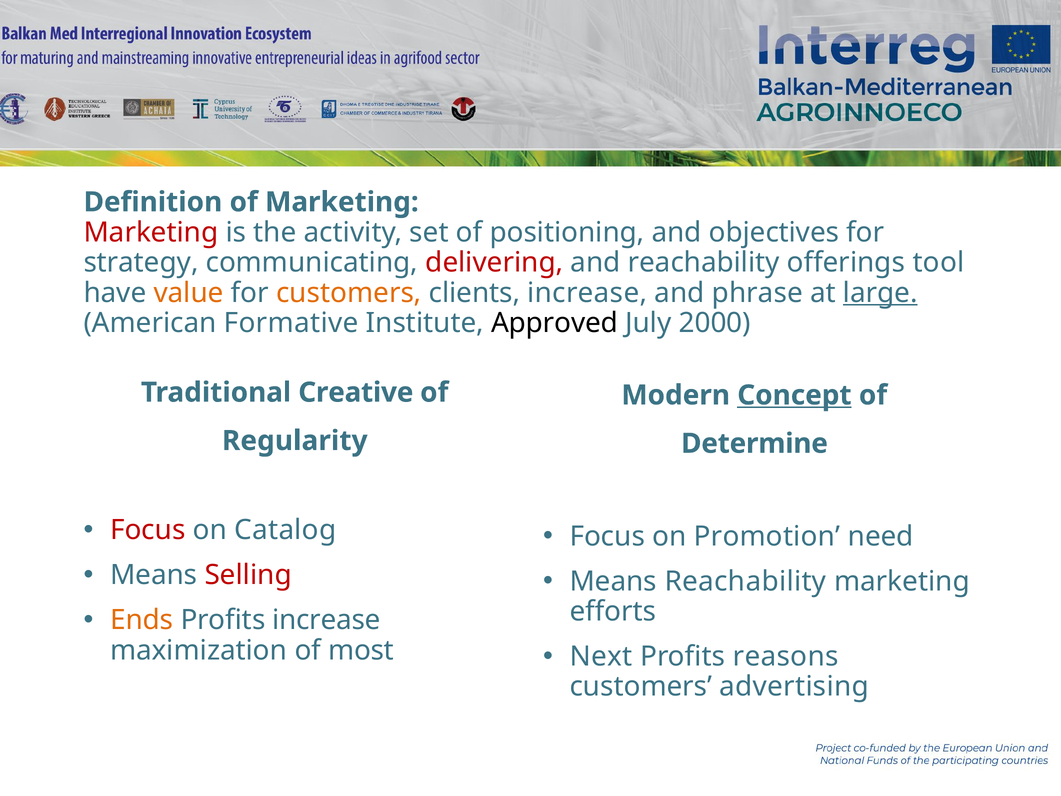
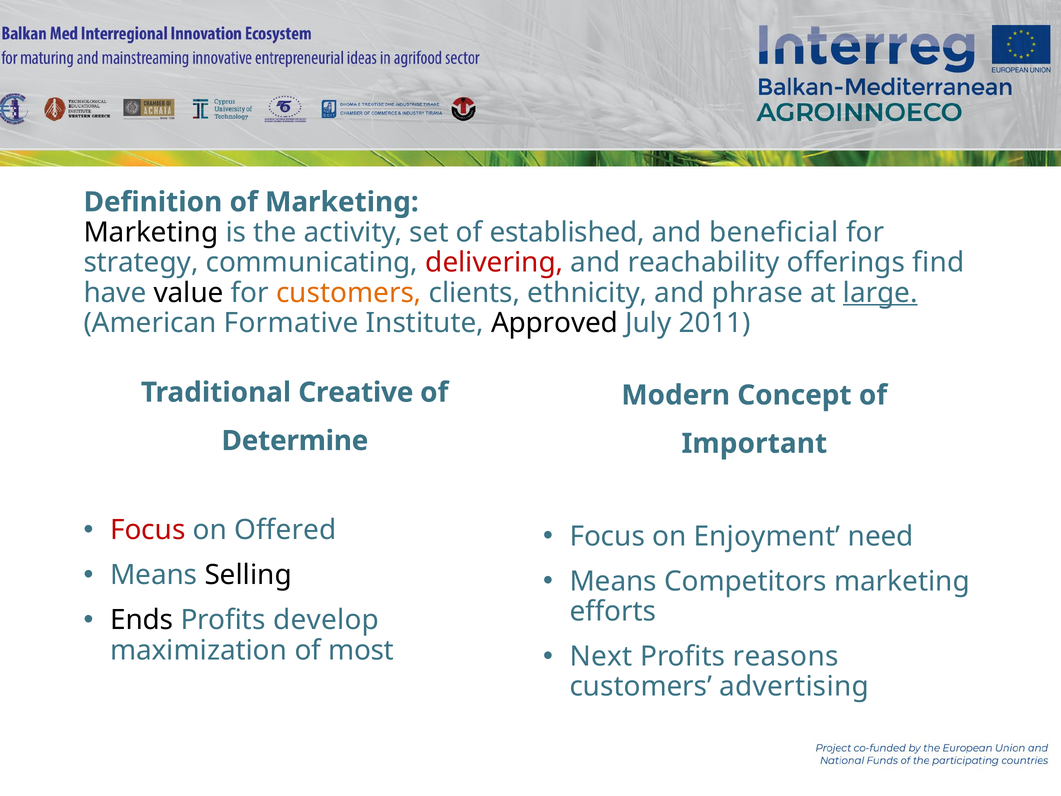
Marketing at (151, 232) colour: red -> black
positioning: positioning -> established
objectives: objectives -> beneficial
tool: tool -> find
value colour: orange -> black
clients increase: increase -> ethnicity
2000: 2000 -> 2011
Concept underline: present -> none
Regularity: Regularity -> Determine
Determine: Determine -> Important
Catalog: Catalog -> Offered
Promotion: Promotion -> Enjoyment
Selling colour: red -> black
Means Reachability: Reachability -> Competitors
Ends colour: orange -> black
Profits increase: increase -> develop
